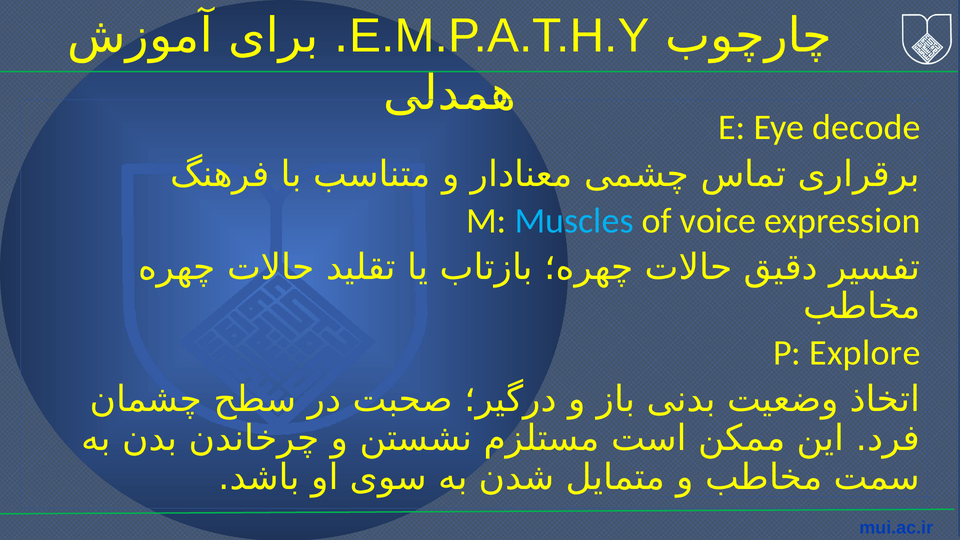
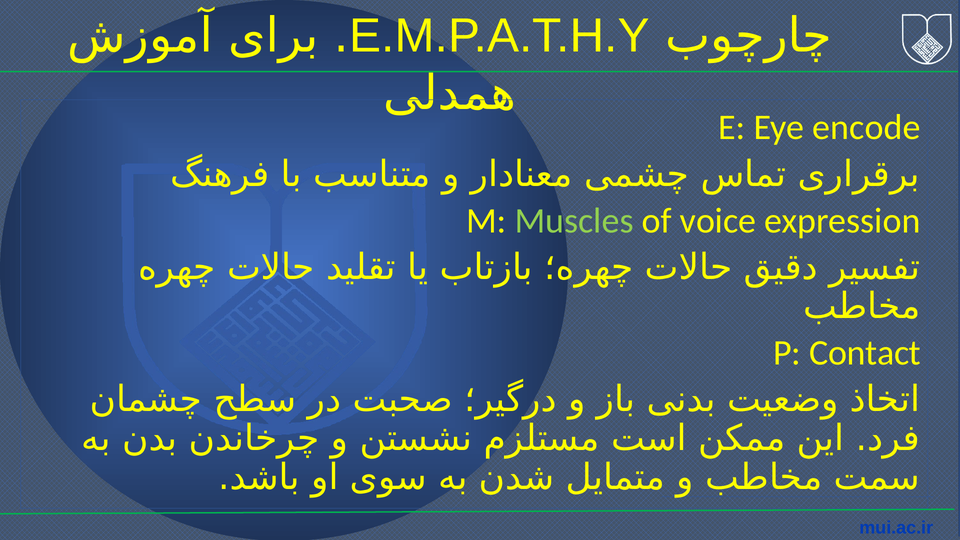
decode: decode -> encode
Muscles colour: light blue -> light green
Explore: Explore -> Contact
